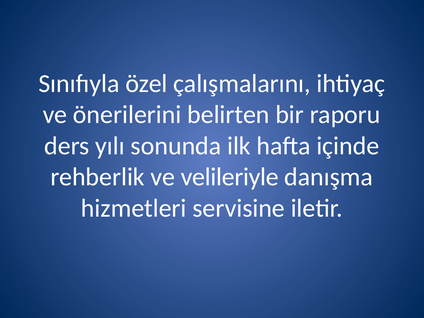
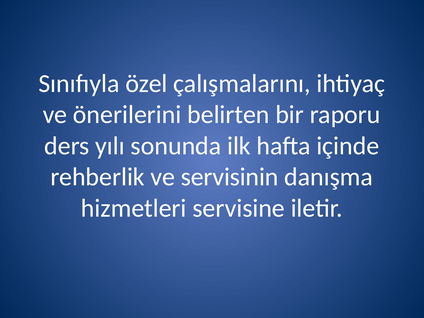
velileriyle: velileriyle -> servisinin
